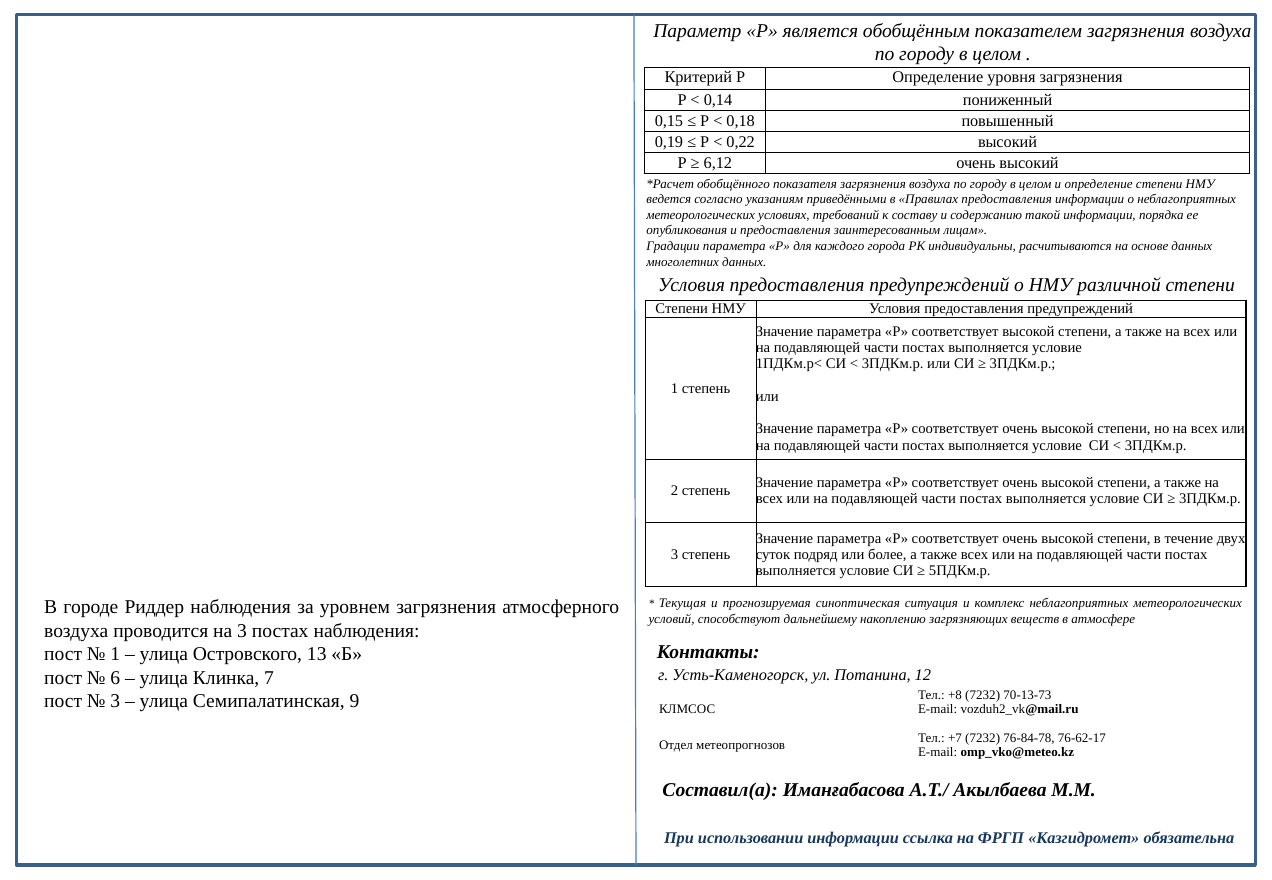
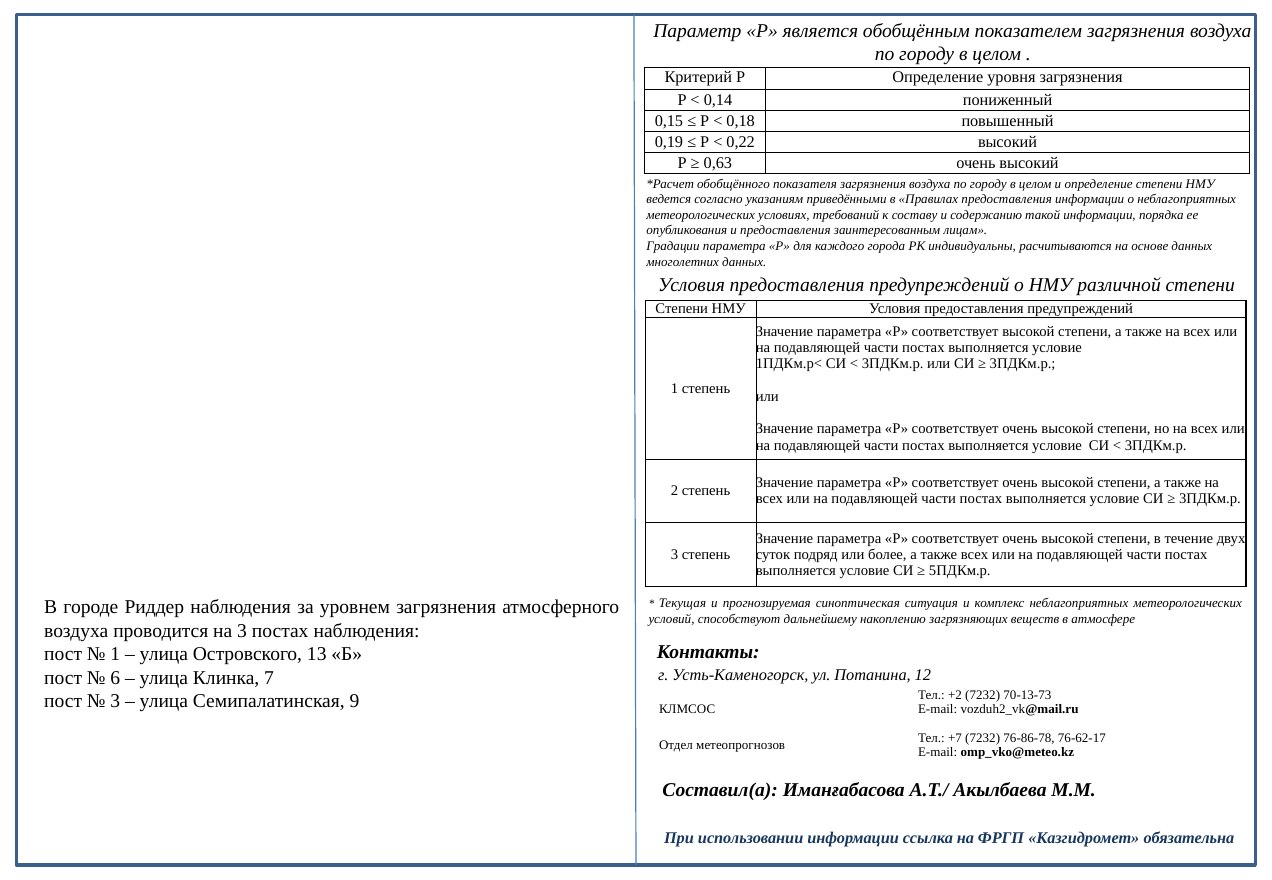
6,12: 6,12 -> 0,63
+8: +8 -> +2
76-84-78: 76-84-78 -> 76-86-78
